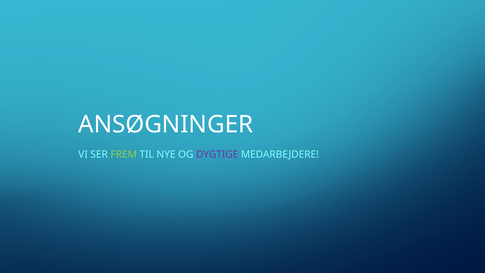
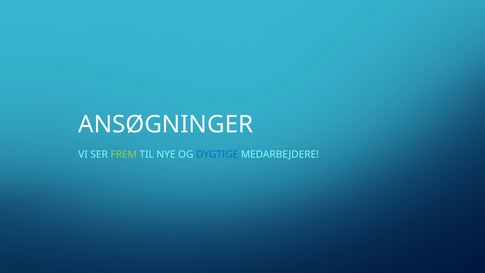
DYGTIGE colour: purple -> blue
